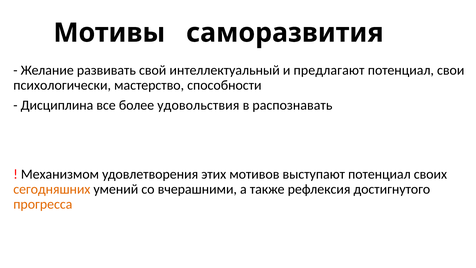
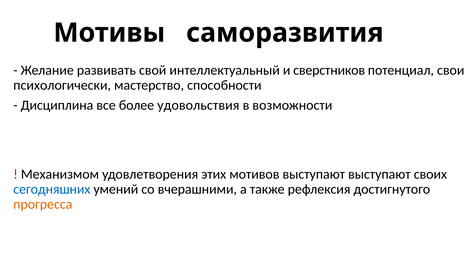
предлагают: предлагают -> сверстников
распознавать: распознавать -> возможности
выступают потенциал: потенциал -> выступают
сегодняшних colour: orange -> blue
